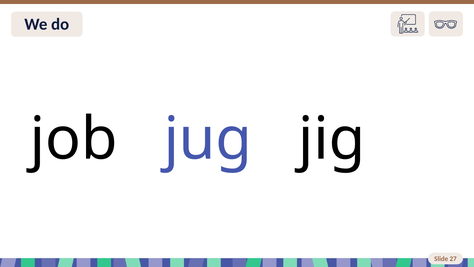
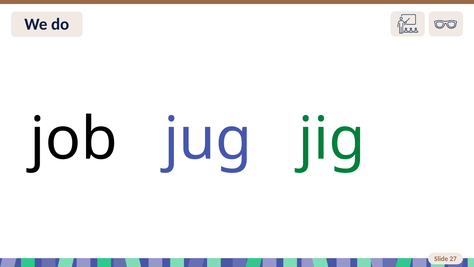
jig colour: black -> green
